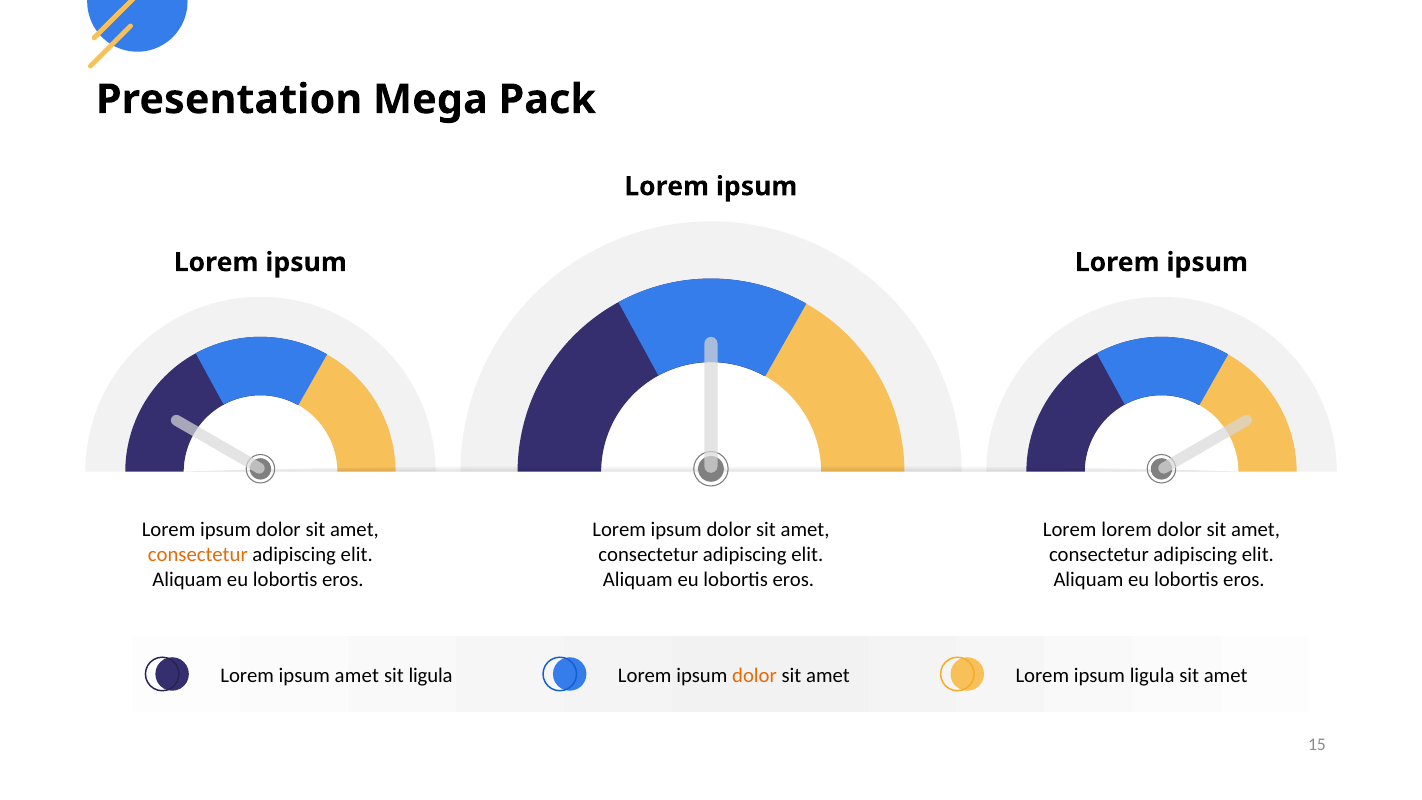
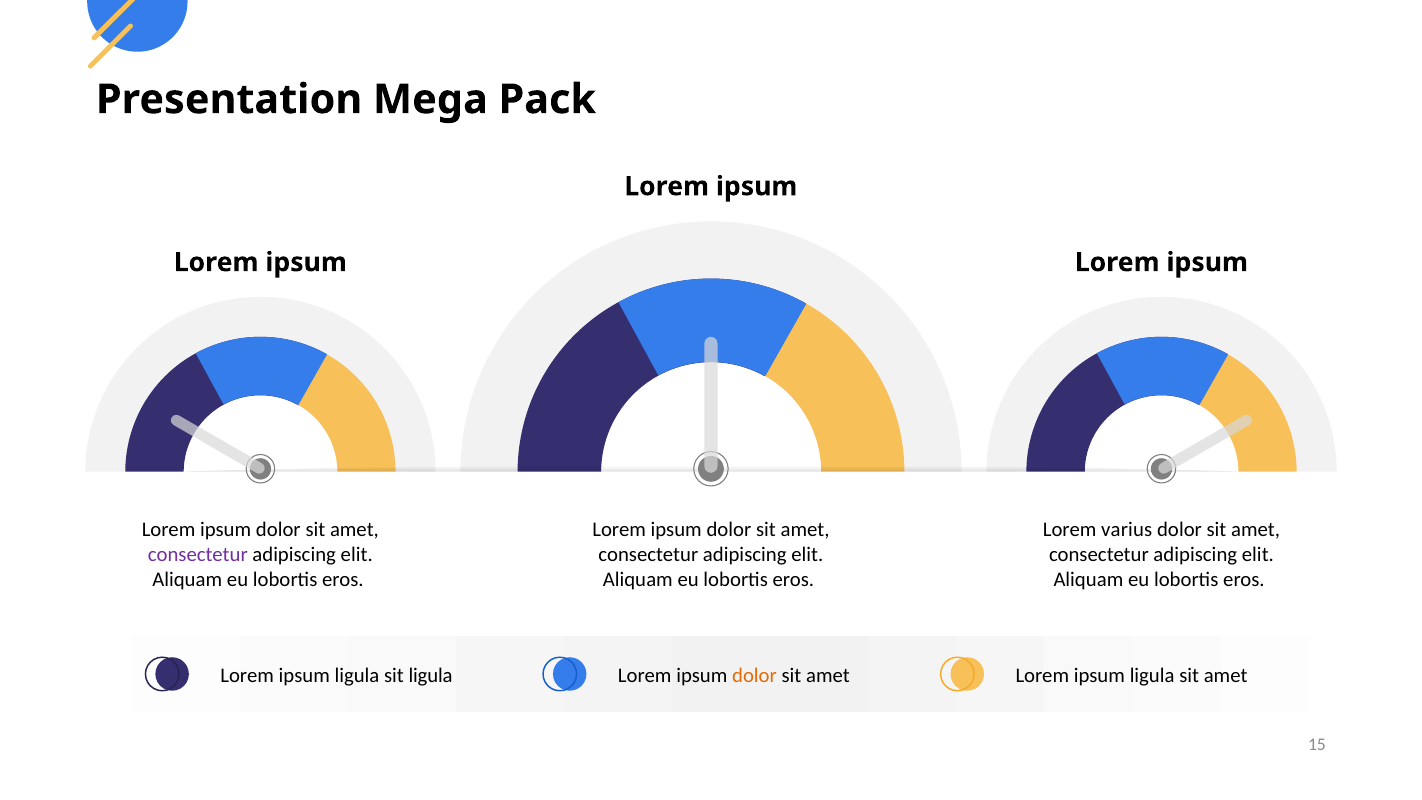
Lorem lorem: lorem -> varius
consectetur at (198, 554) colour: orange -> purple
amet at (357, 675): amet -> ligula
